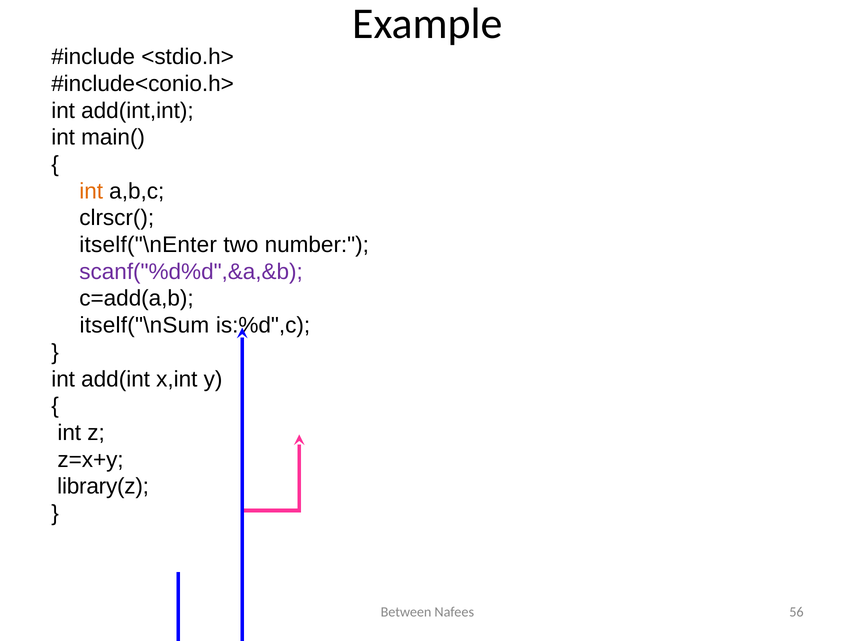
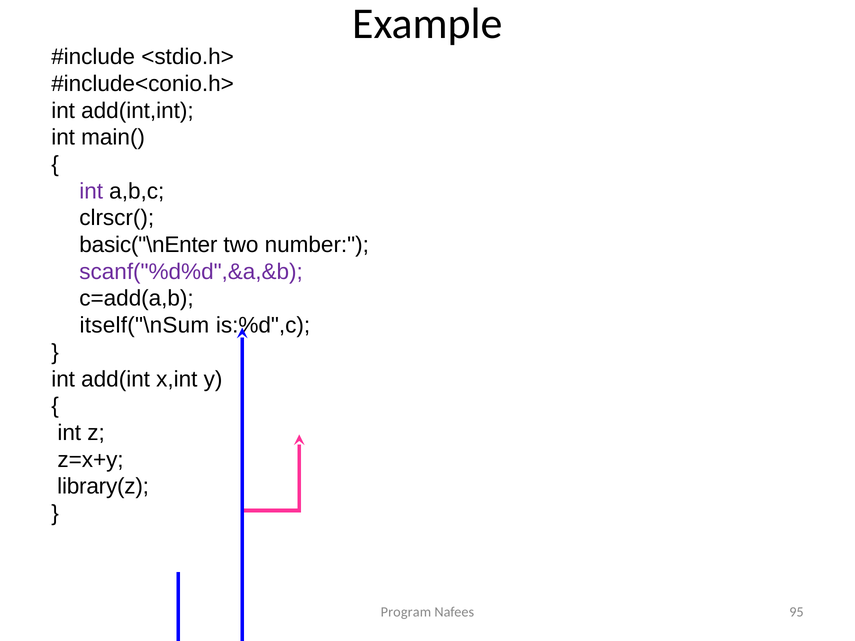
int at (91, 191) colour: orange -> purple
itself("\nEnter: itself("\nEnter -> basic("\nEnter
Between: Between -> Program
56: 56 -> 95
